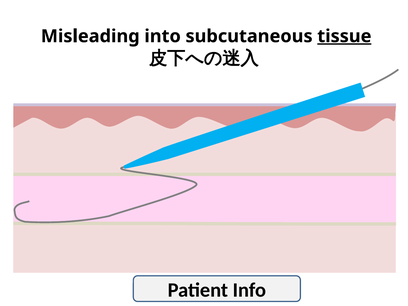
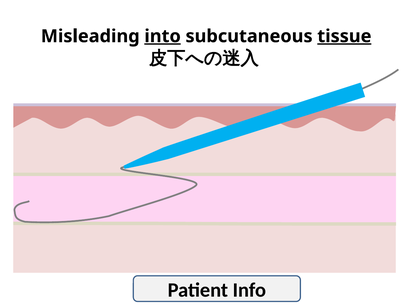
into underline: none -> present
